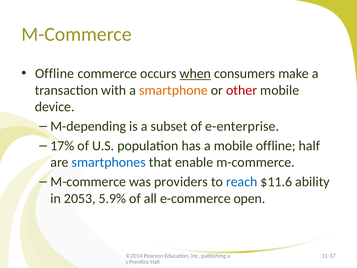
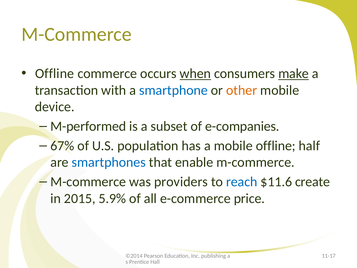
make underline: none -> present
smartphone colour: orange -> blue
other colour: red -> orange
M-depending: M-depending -> M-performed
e-enterprise: e-enterprise -> e-companies
17%: 17% -> 67%
ability: ability -> create
2053: 2053 -> 2015
open: open -> price
